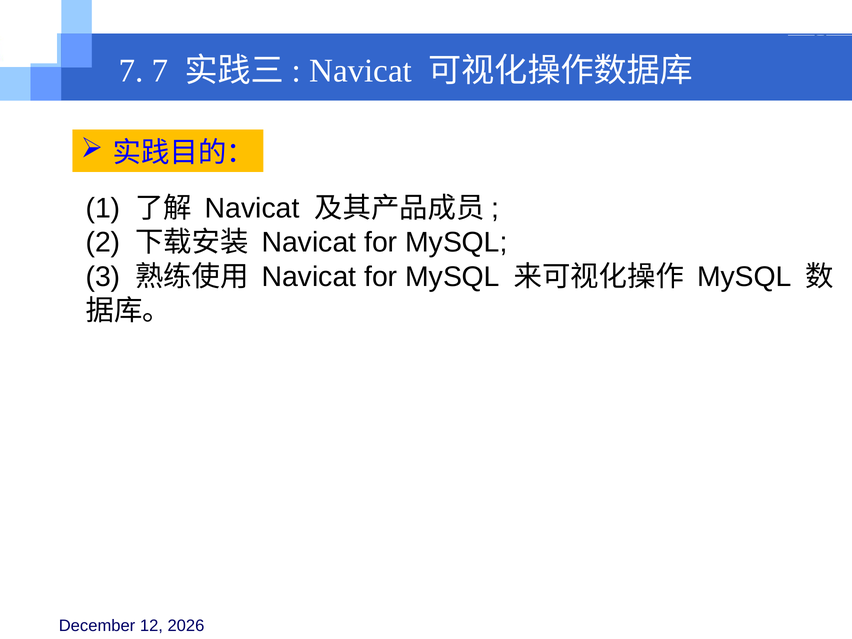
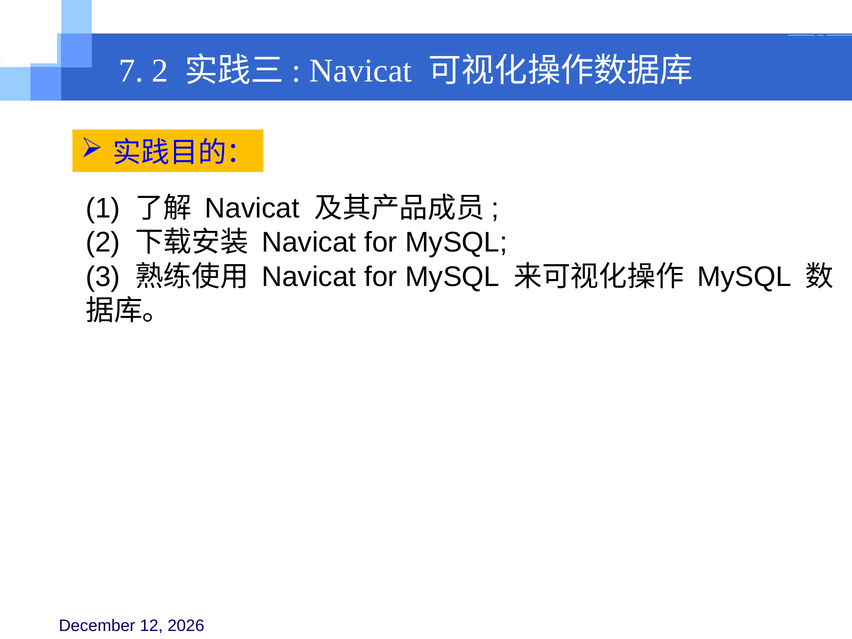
7 7: 7 -> 2
